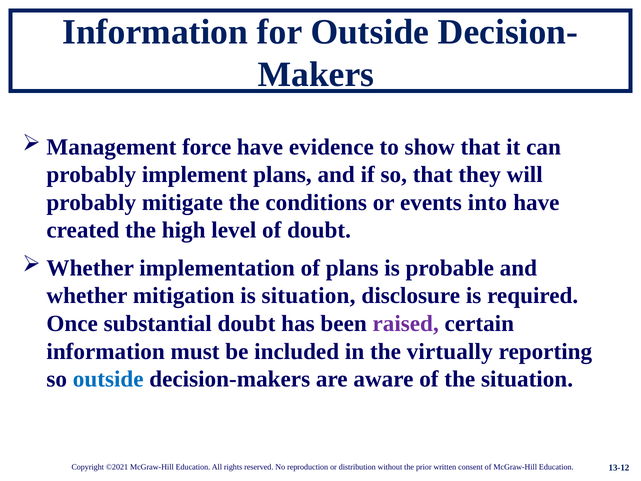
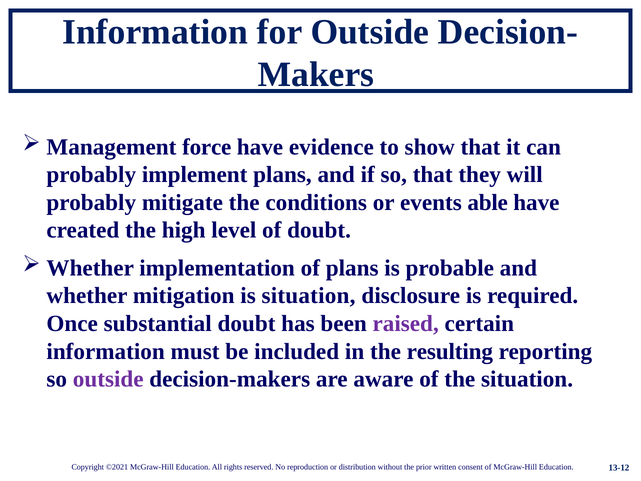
into: into -> able
virtually: virtually -> resulting
outside at (108, 379) colour: blue -> purple
